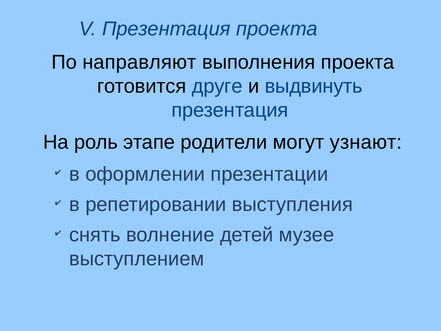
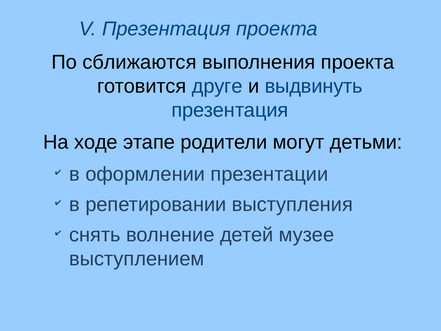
направляют: направляют -> сближаются
роль: роль -> ходе
узнают: узнают -> детьми
